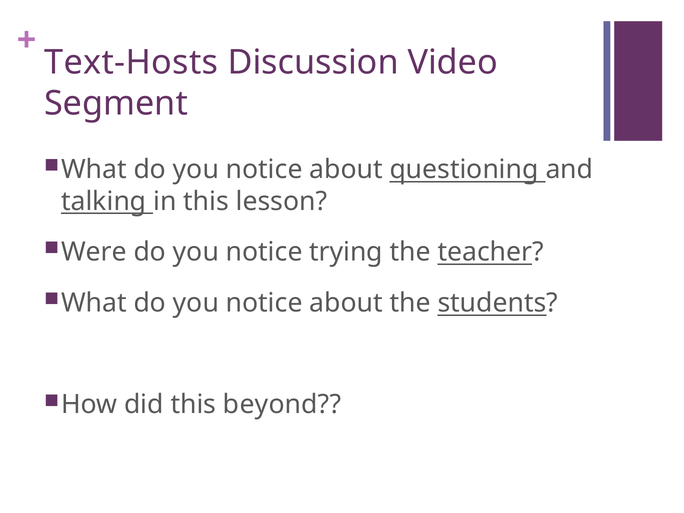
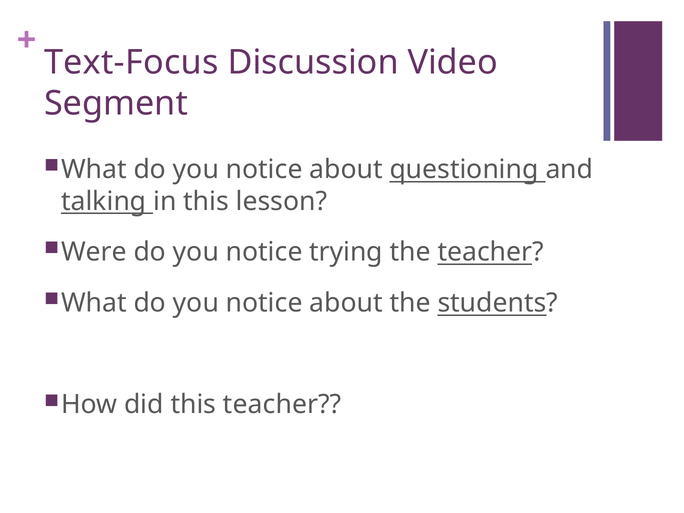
Text-Hosts: Text-Hosts -> Text-Focus
this beyond: beyond -> teacher
